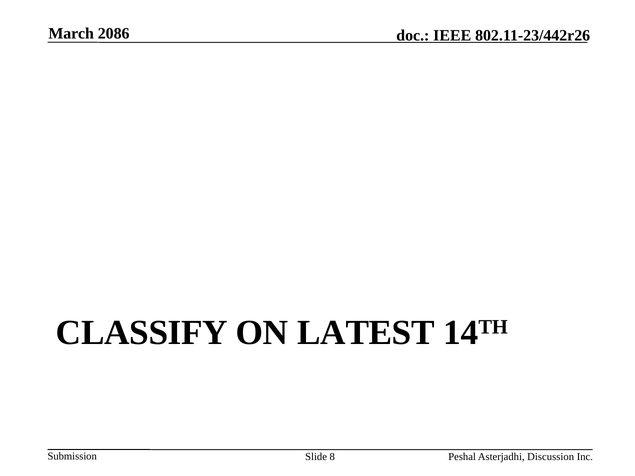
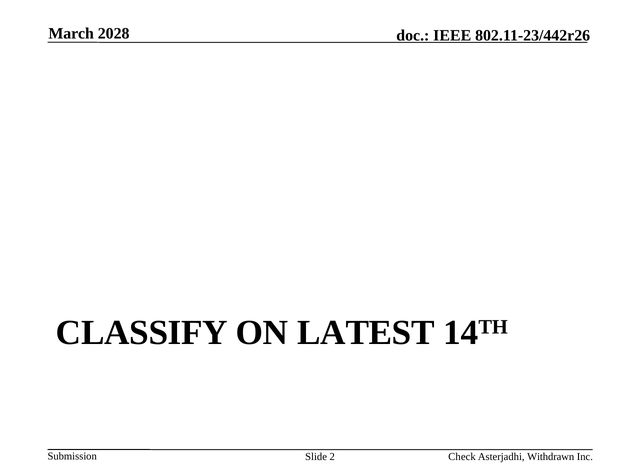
2086: 2086 -> 2028
8: 8 -> 2
Peshal: Peshal -> Check
Discussion: Discussion -> Withdrawn
